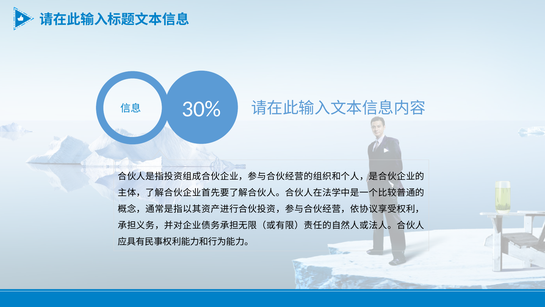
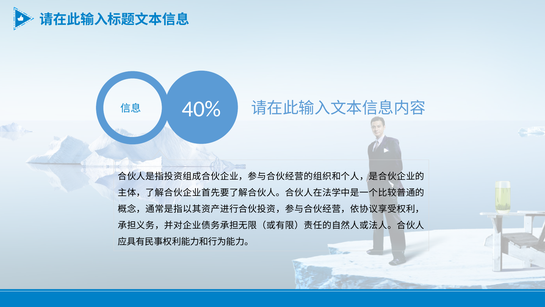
30%: 30% -> 40%
